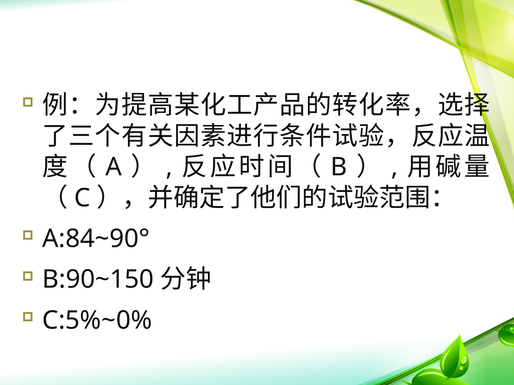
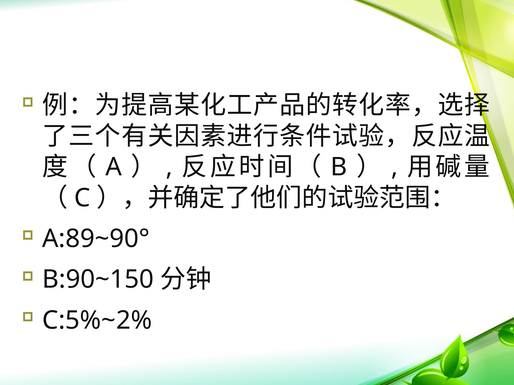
A:84~90°: A:84~90° -> A:89~90°
C:5%~0%: C:5%~0% -> C:5%~2%
